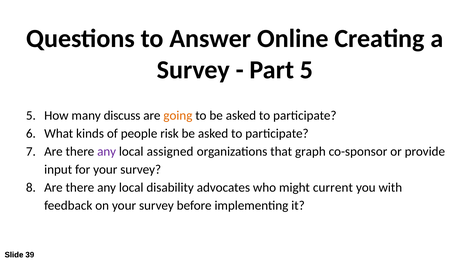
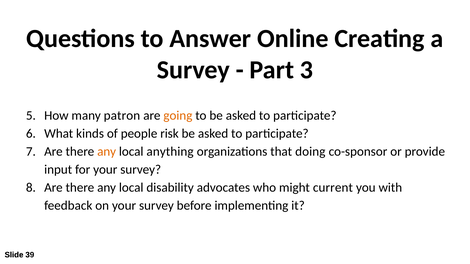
Part 5: 5 -> 3
discuss: discuss -> patron
any at (107, 152) colour: purple -> orange
assigned: assigned -> anything
graph: graph -> doing
